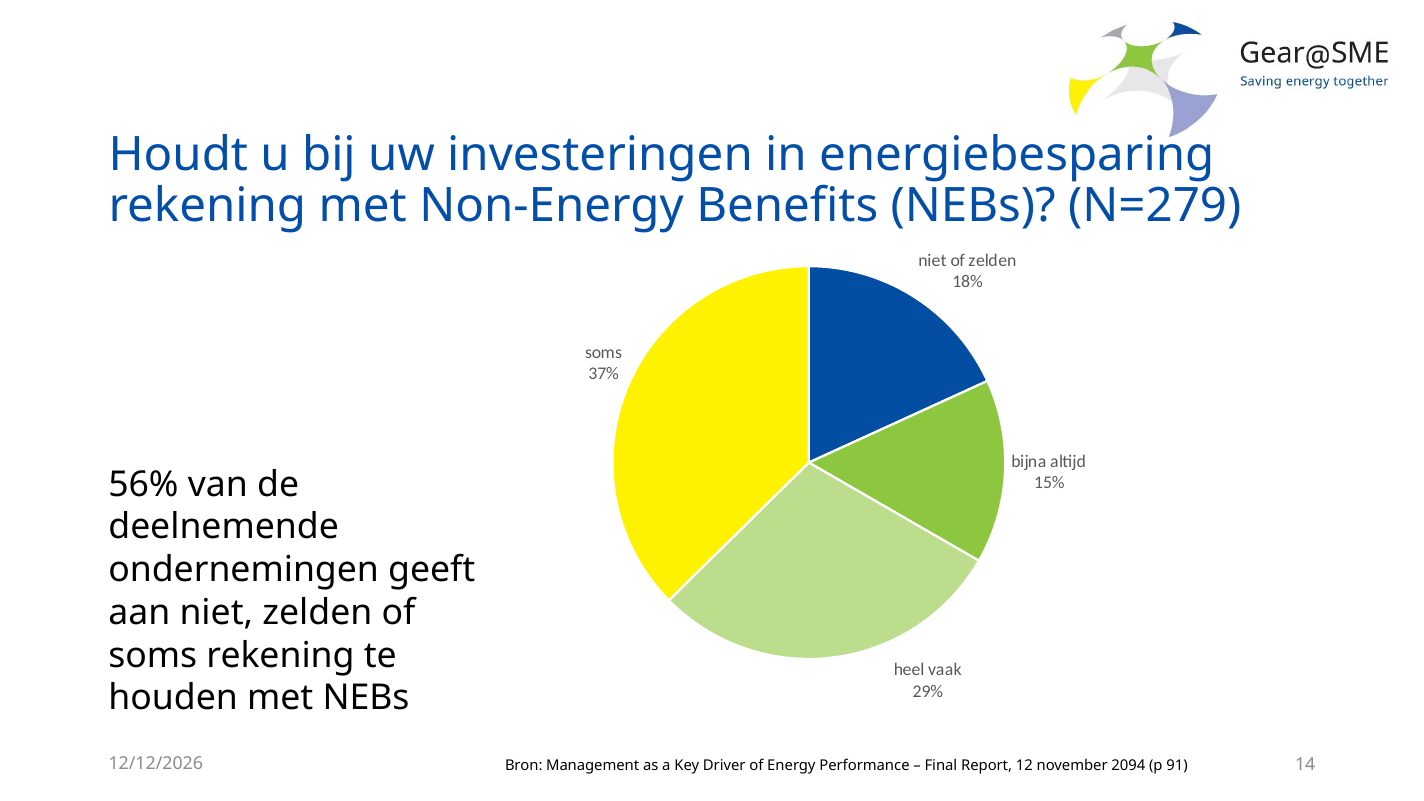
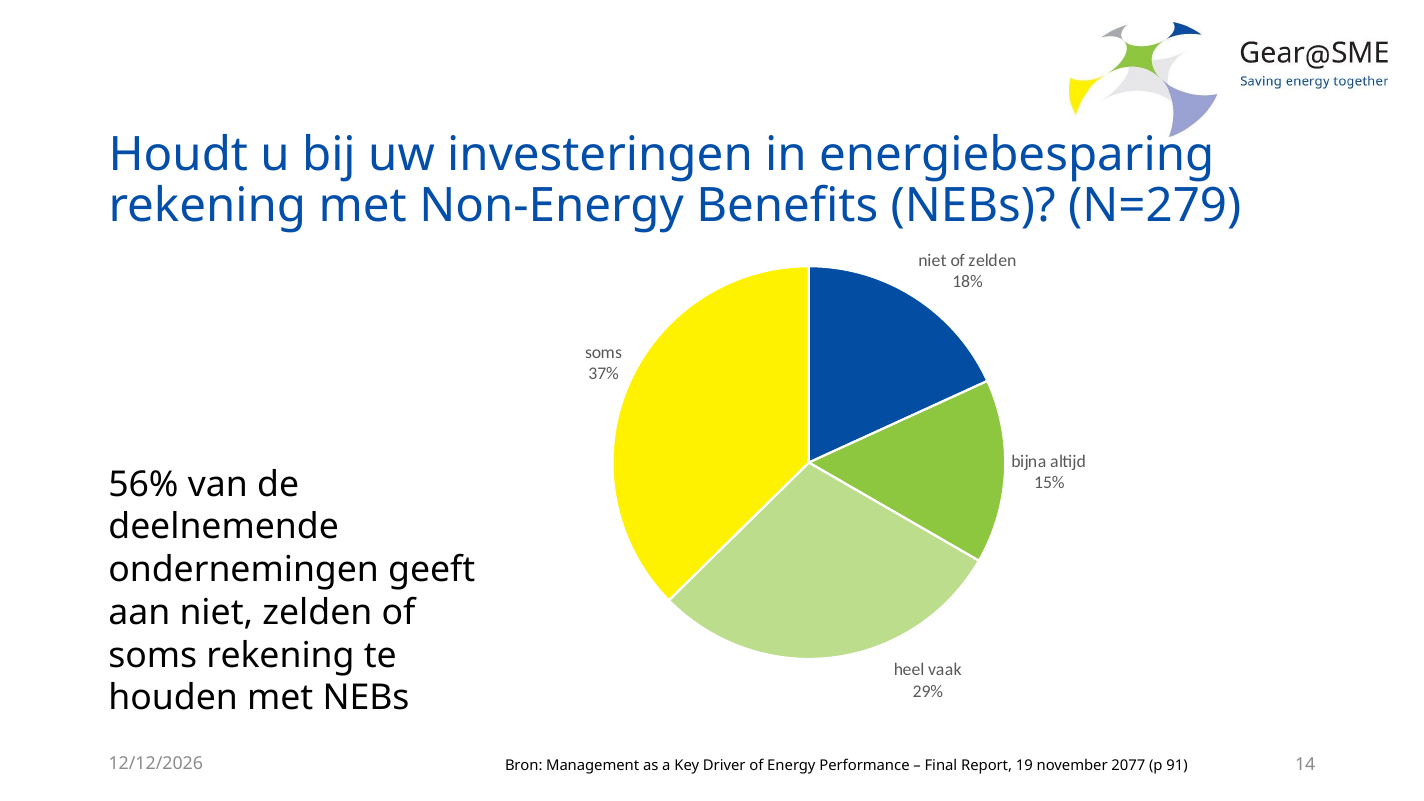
12: 12 -> 19
2094: 2094 -> 2077
